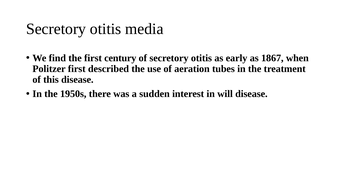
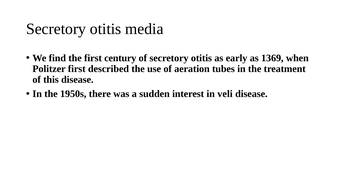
1867: 1867 -> 1369
will: will -> veli
